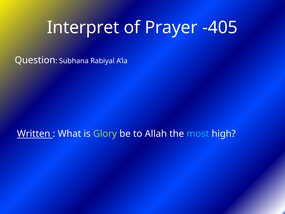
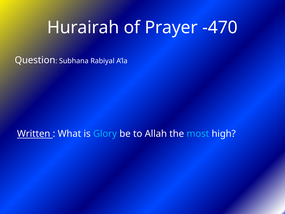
Interpret: Interpret -> Hurairah
-405: -405 -> -470
Glory colour: light green -> light blue
